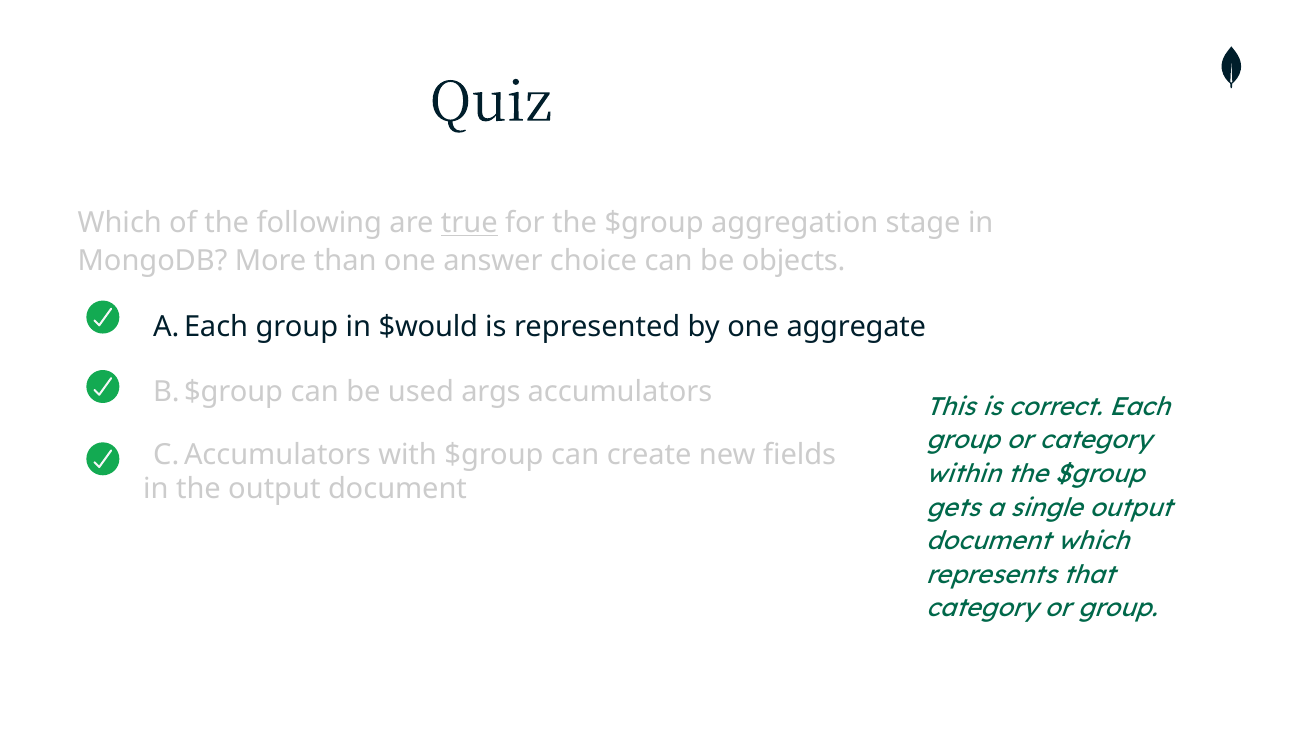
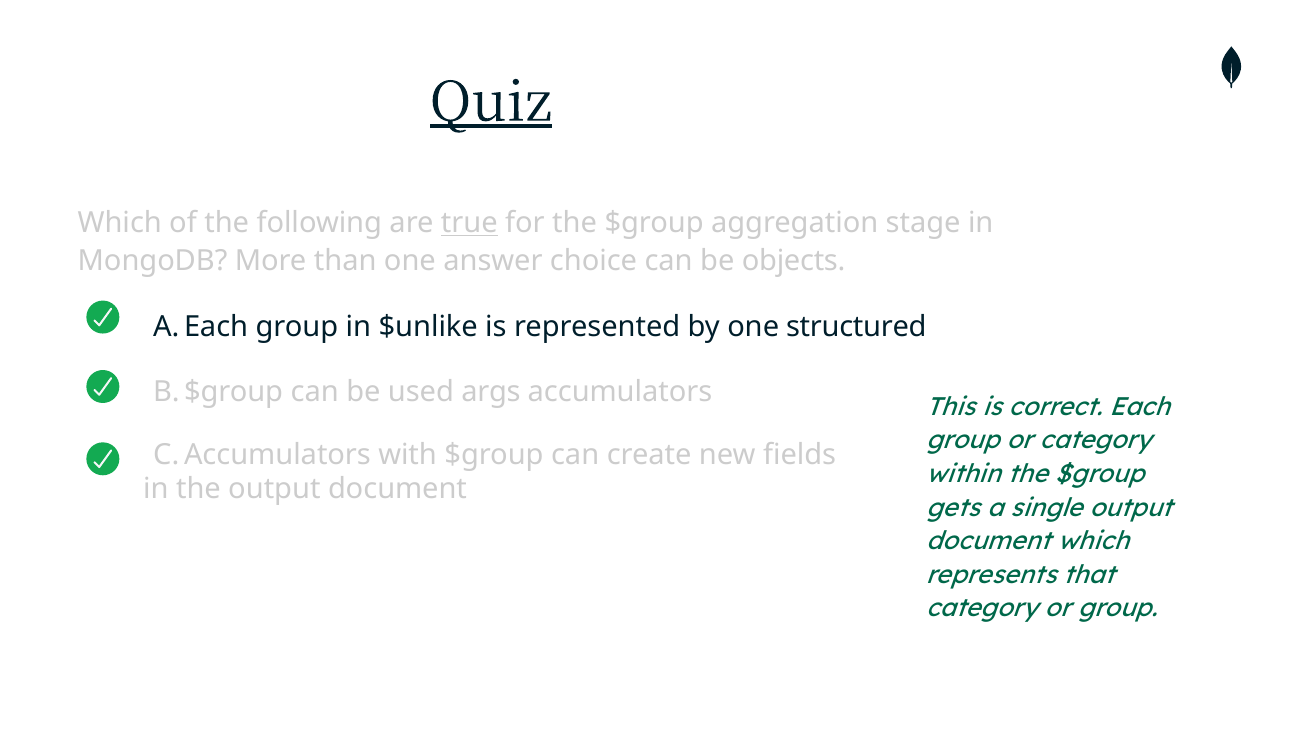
Quiz underline: none -> present
$would: $would -> $unlike
aggregate: aggregate -> structured
